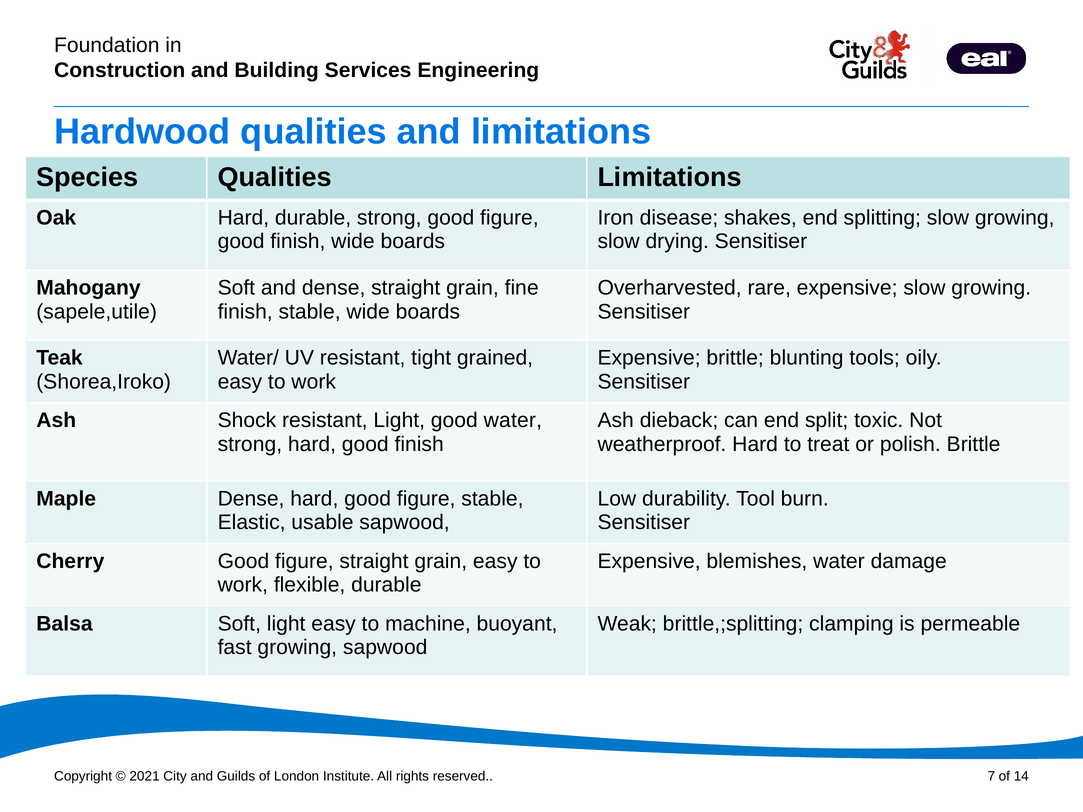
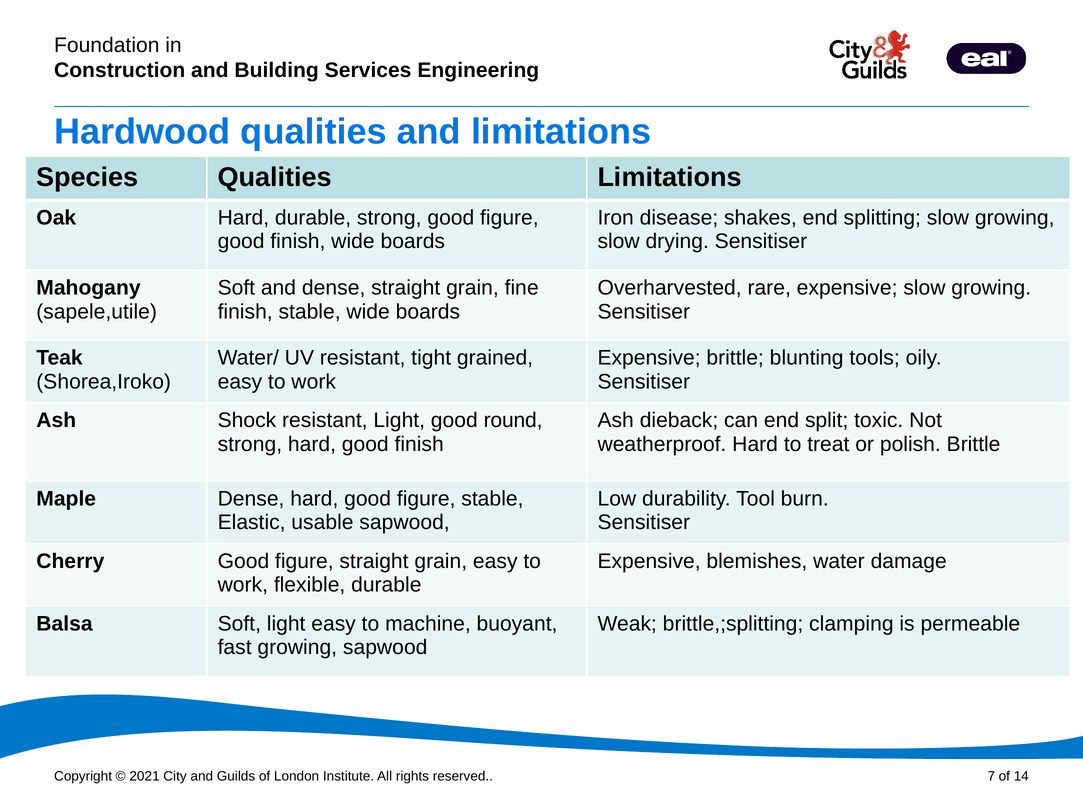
good water: water -> round
